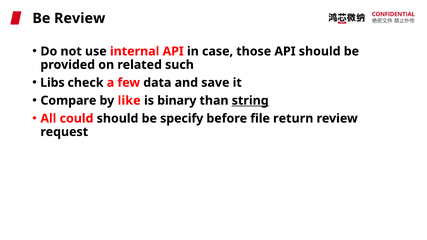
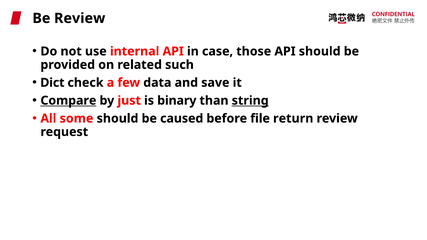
Libs: Libs -> Dict
Compare underline: none -> present
like: like -> just
could: could -> some
specify: specify -> caused
